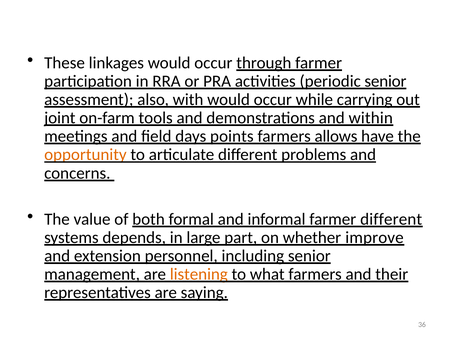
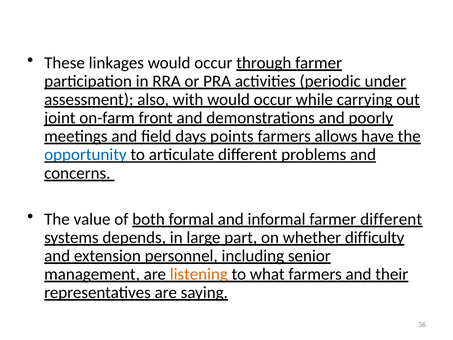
periodic senior: senior -> under
tools: tools -> front
within: within -> poorly
opportunity colour: orange -> blue
improve: improve -> difficulty
